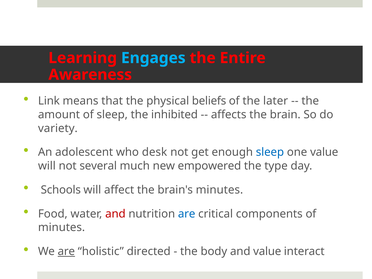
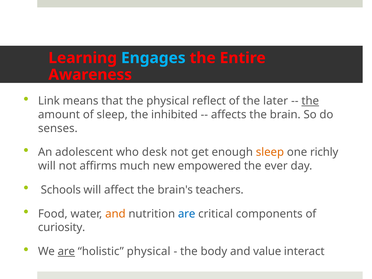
beliefs: beliefs -> reflect
the at (310, 101) underline: none -> present
variety: variety -> senses
sleep at (270, 152) colour: blue -> orange
one value: value -> richly
several: several -> affirms
type: type -> ever
brain's minutes: minutes -> teachers
and at (115, 214) colour: red -> orange
minutes at (62, 227): minutes -> curiosity
holistic directed: directed -> physical
